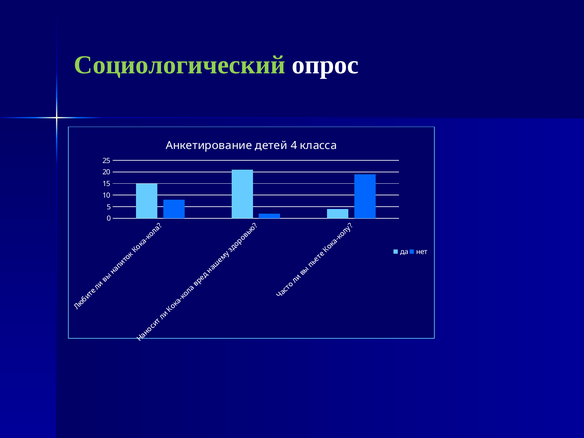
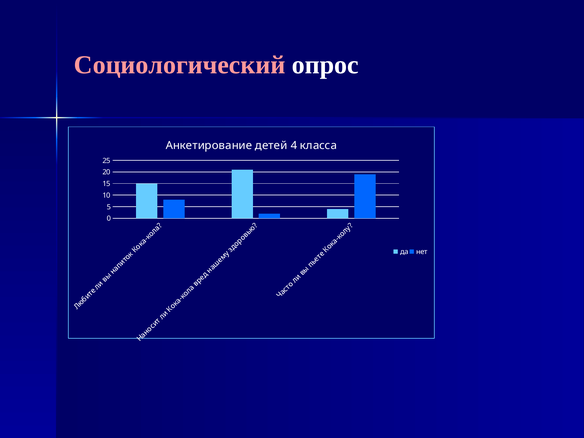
Социологический colour: light green -> pink
